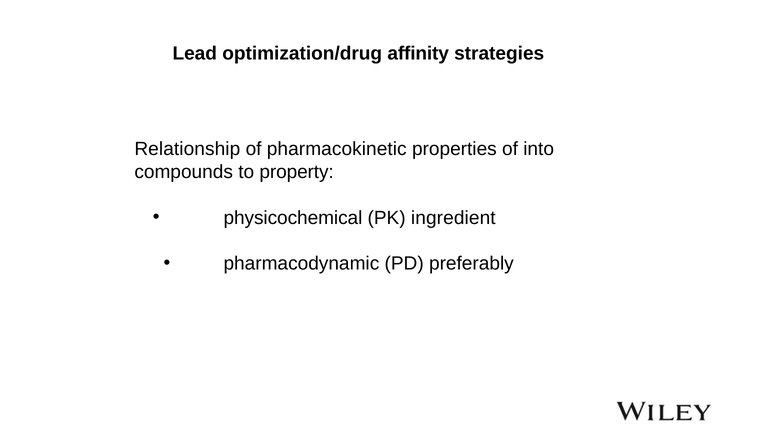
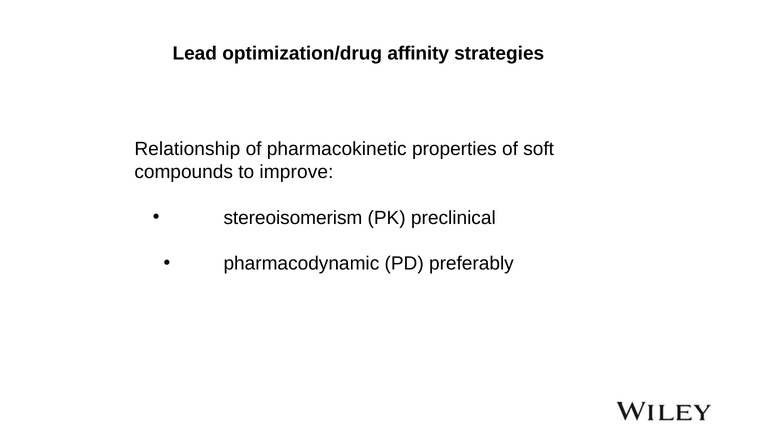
into: into -> soft
property: property -> improve
physicochemical: physicochemical -> stereoisomerism
ingredient: ingredient -> preclinical
